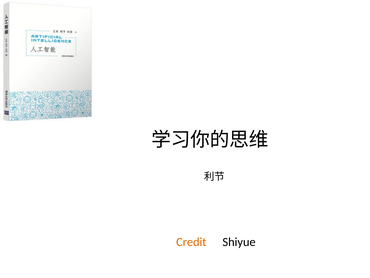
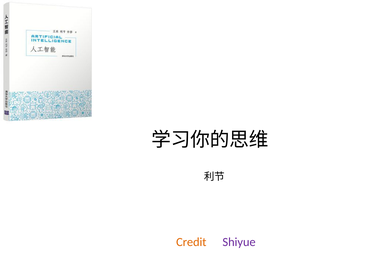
Shiyue colour: black -> purple
